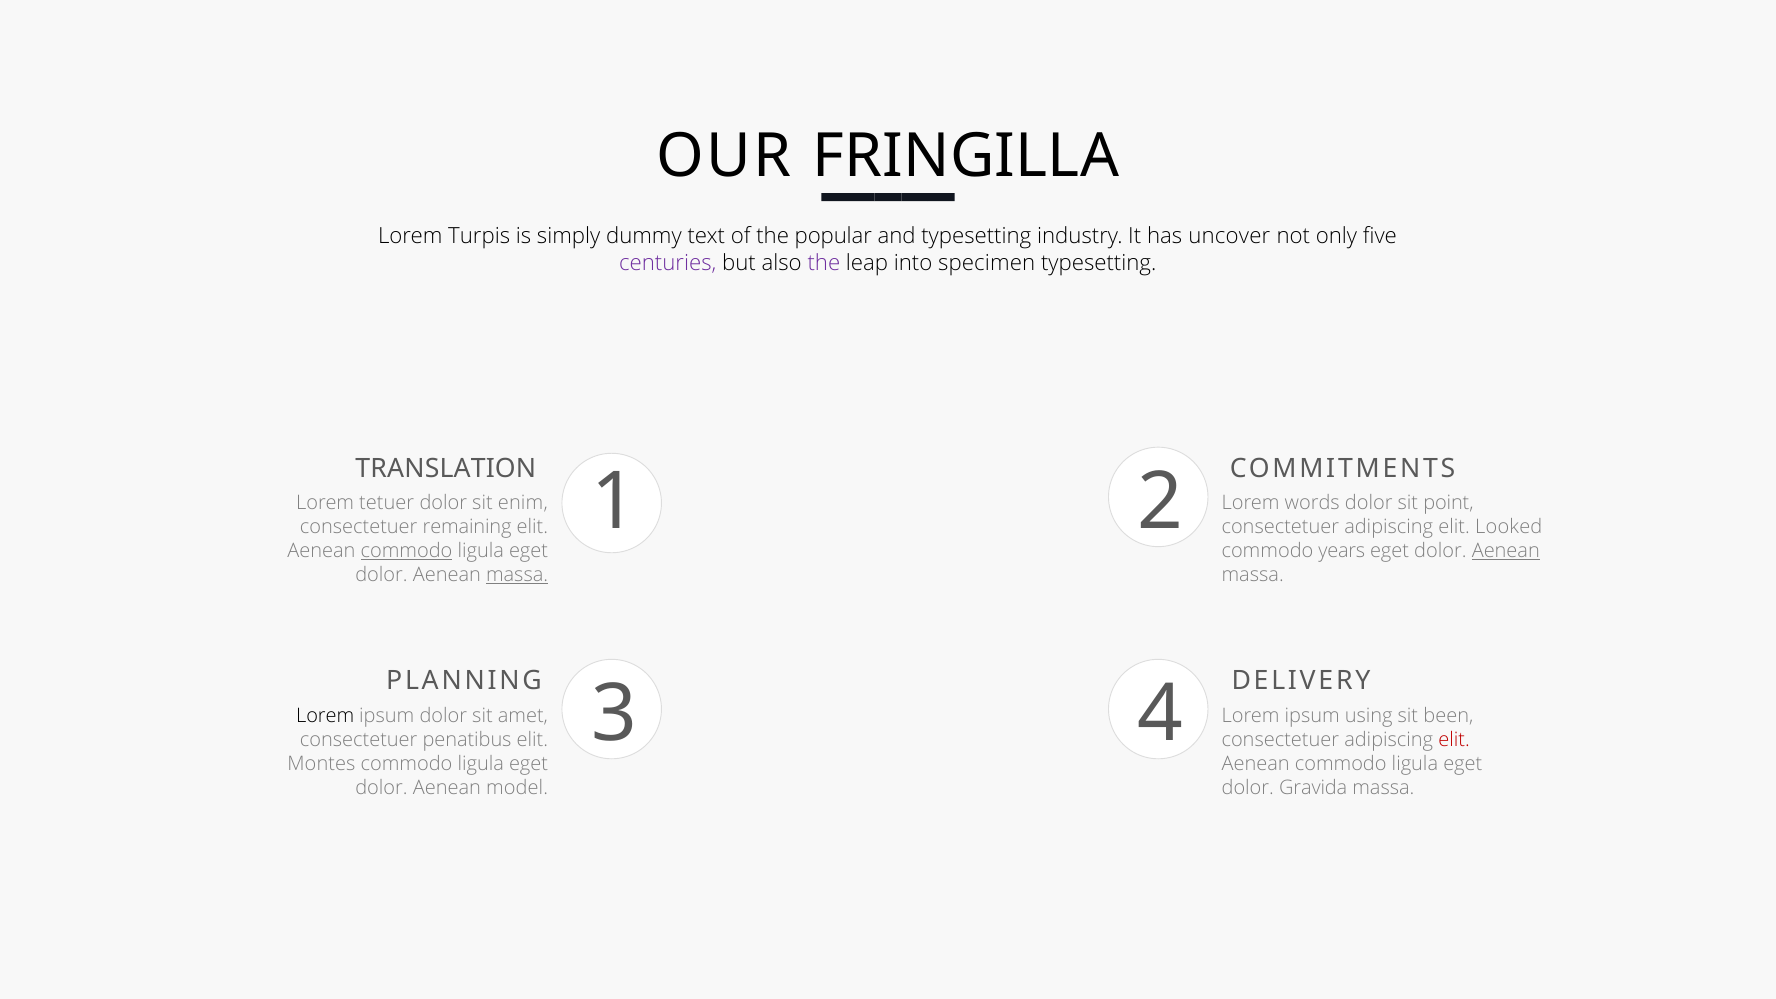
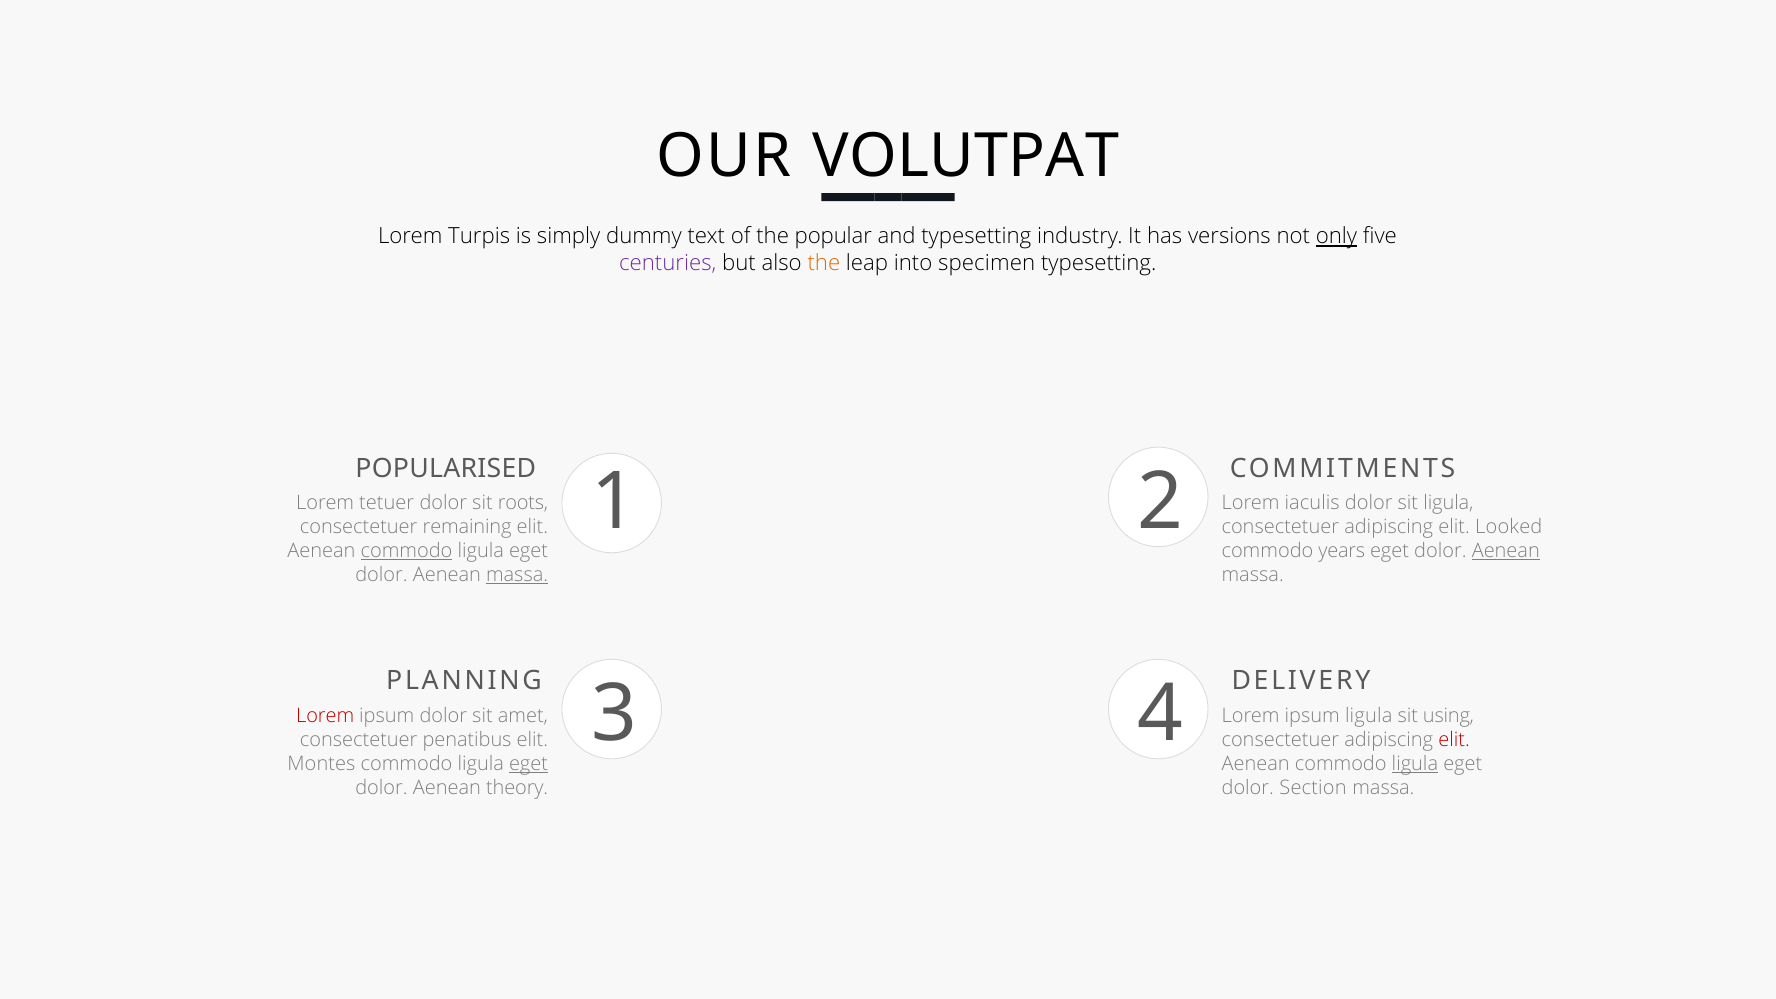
FRINGILLA: FRINGILLA -> VOLUTPAT
uncover: uncover -> versions
only underline: none -> present
the at (824, 263) colour: purple -> orange
TRANSLATION: TRANSLATION -> POPULARISED
enim: enim -> roots
words: words -> iaculis
sit point: point -> ligula
Lorem at (325, 716) colour: black -> red
ipsum using: using -> ligula
been: been -> using
eget at (529, 764) underline: none -> present
ligula at (1415, 764) underline: none -> present
model: model -> theory
Gravida: Gravida -> Section
